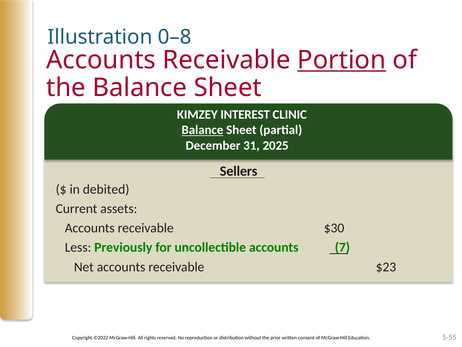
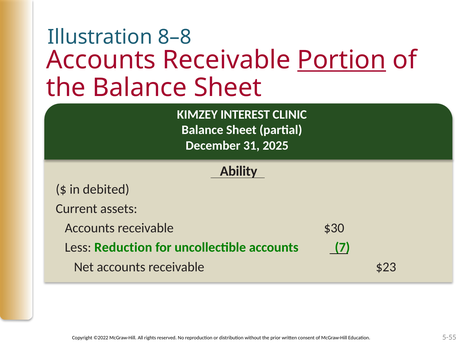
0–8: 0–8 -> 8–8
Balance at (202, 130) underline: present -> none
Sellers: Sellers -> Ability
Previously: Previously -> Reduction
